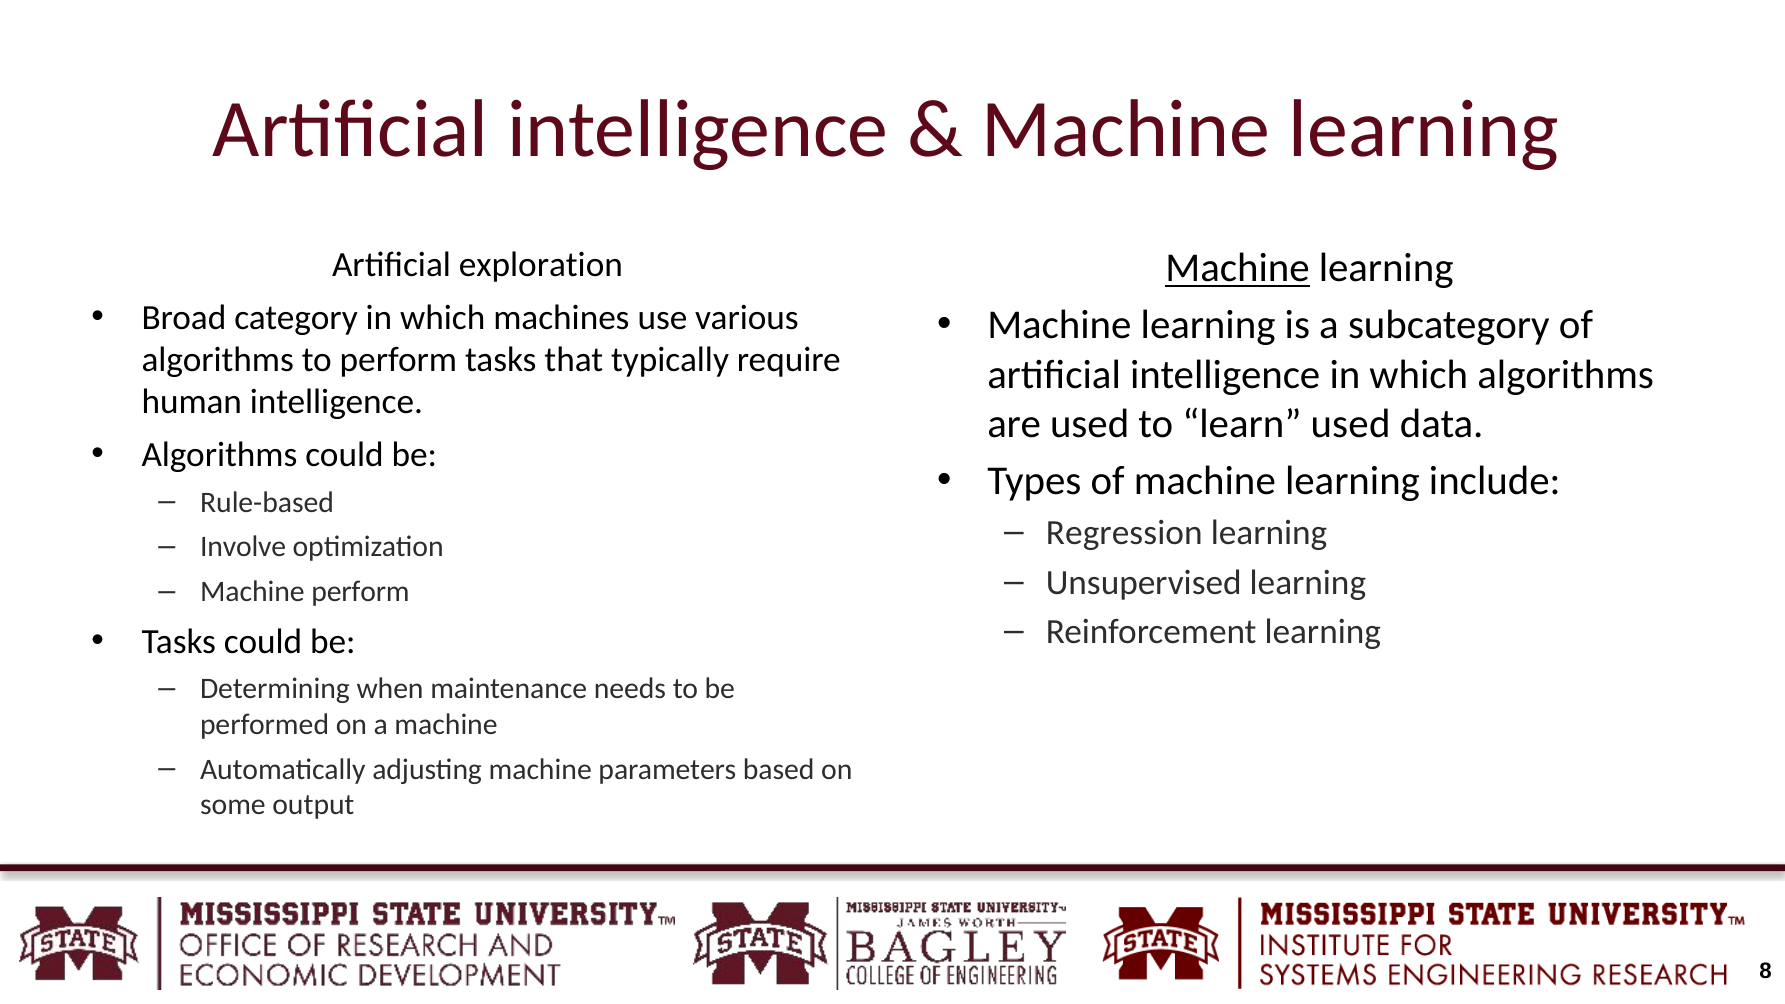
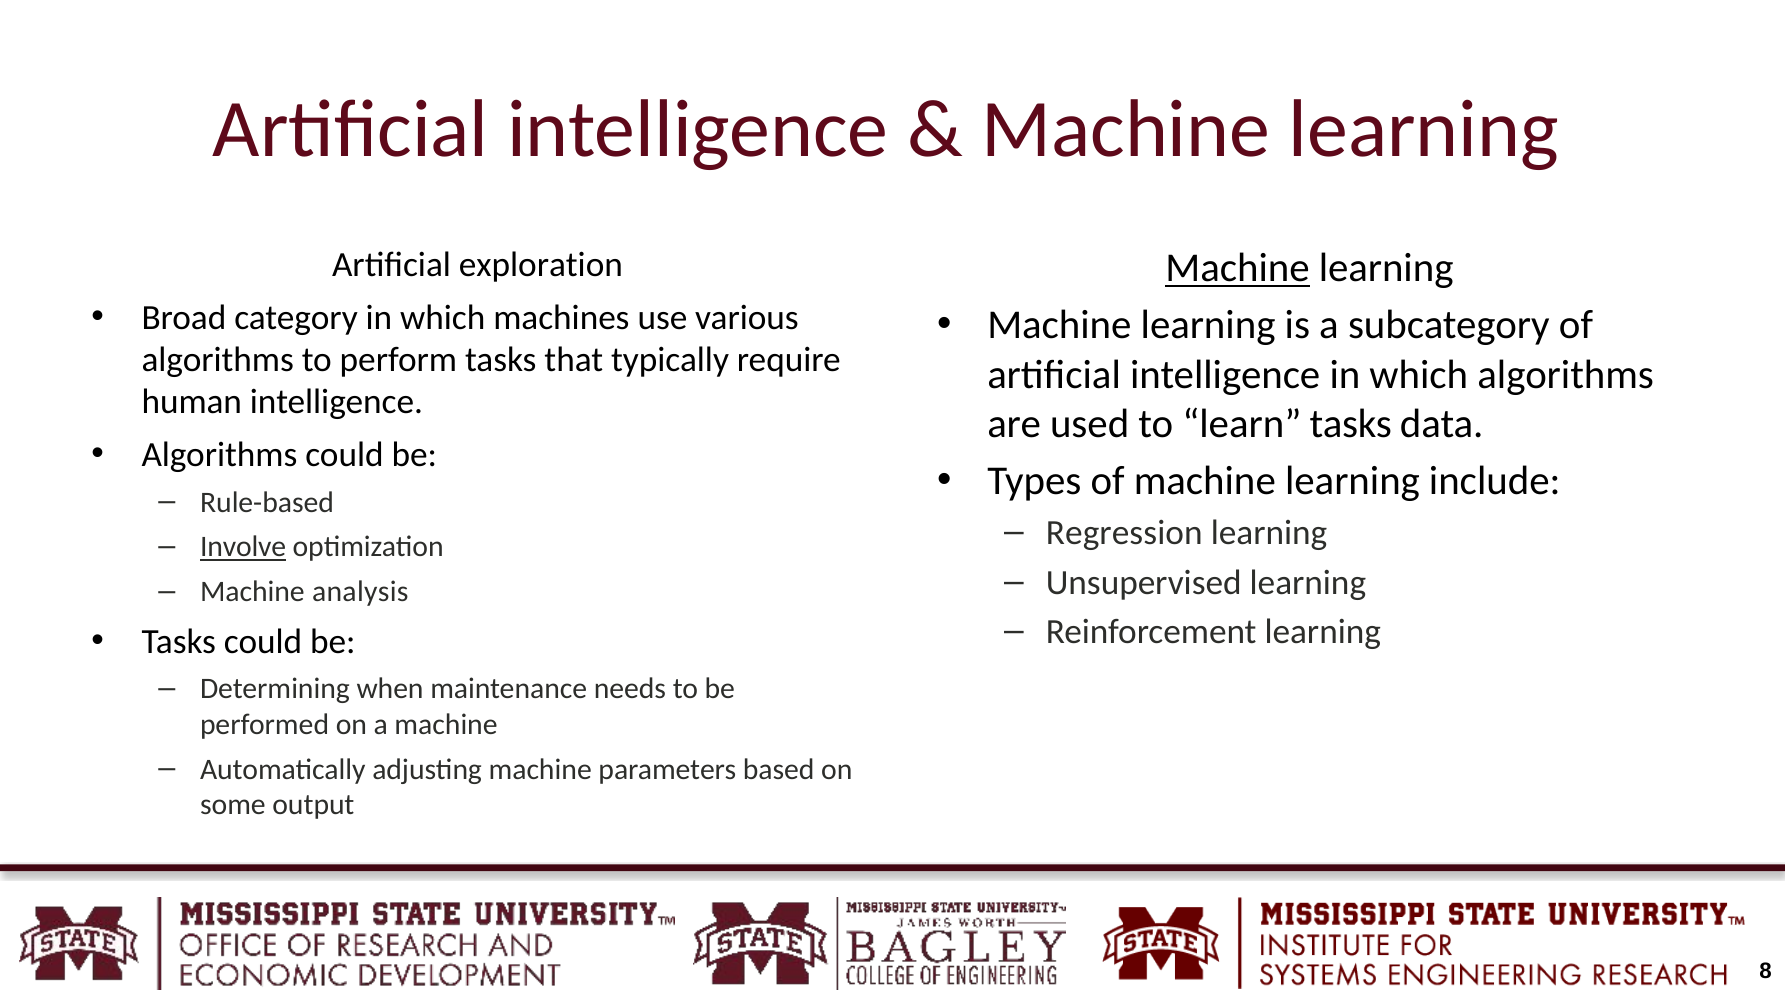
learn used: used -> tasks
Involve underline: none -> present
Machine perform: perform -> analysis
